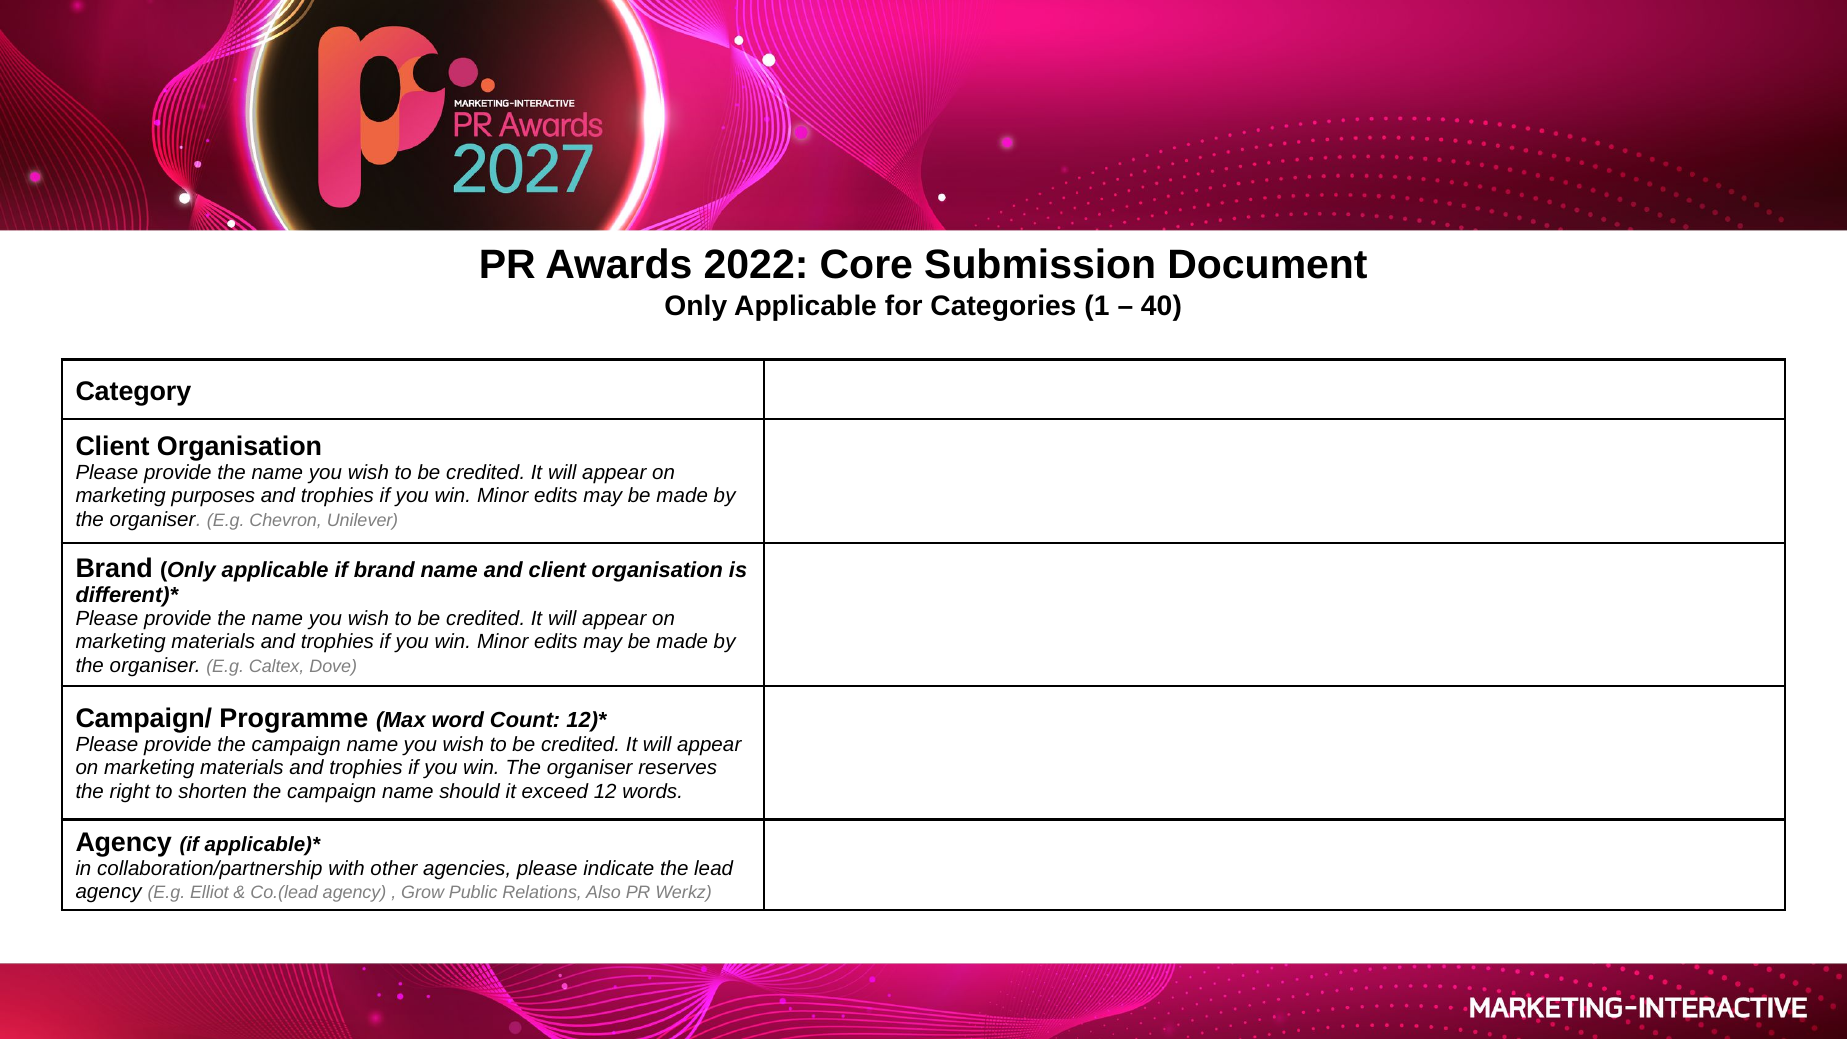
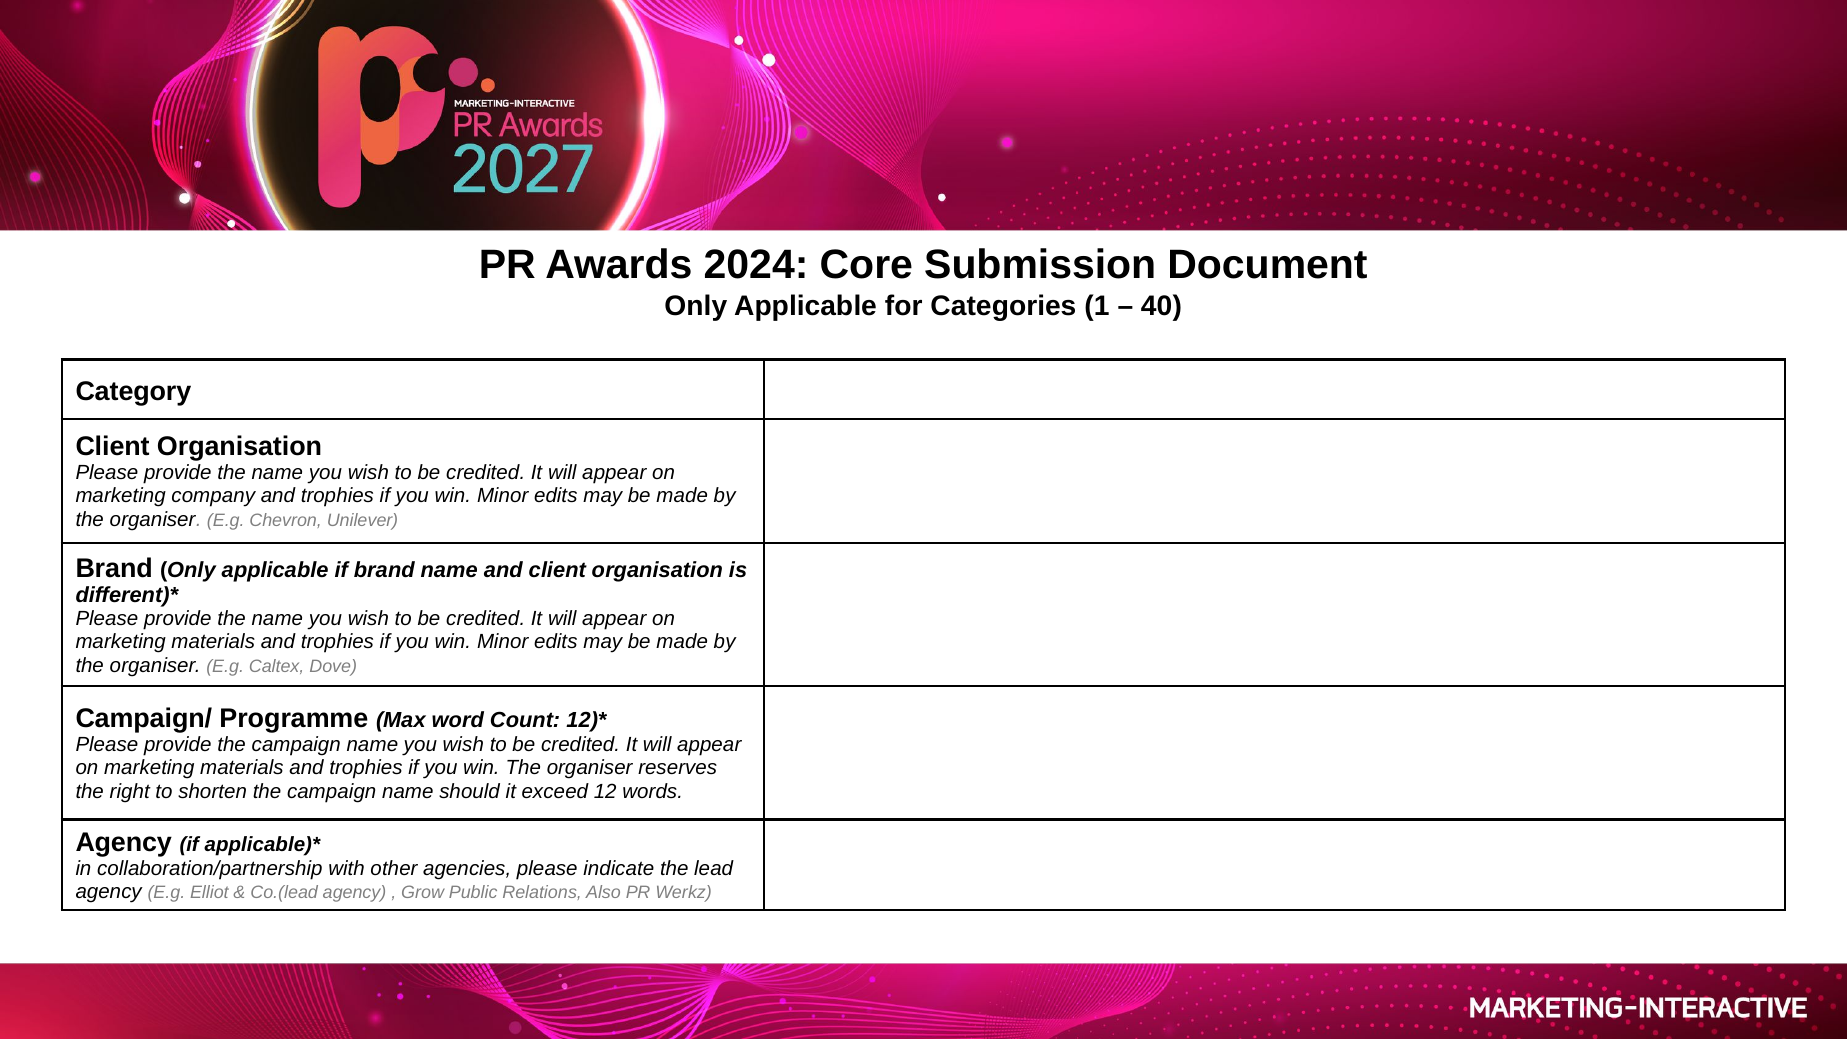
2022: 2022 -> 2024
purposes: purposes -> company
